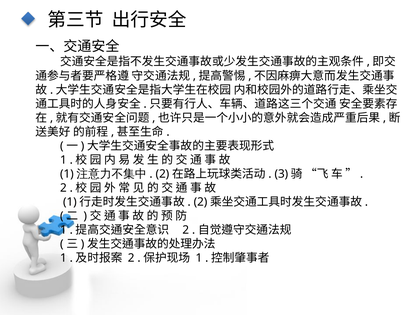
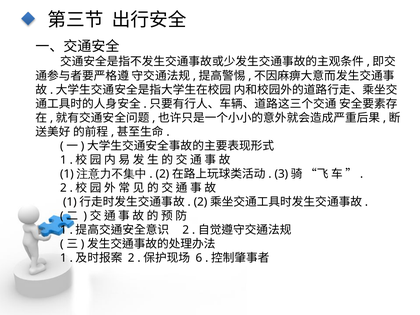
1 at (199, 258): 1 -> 6
